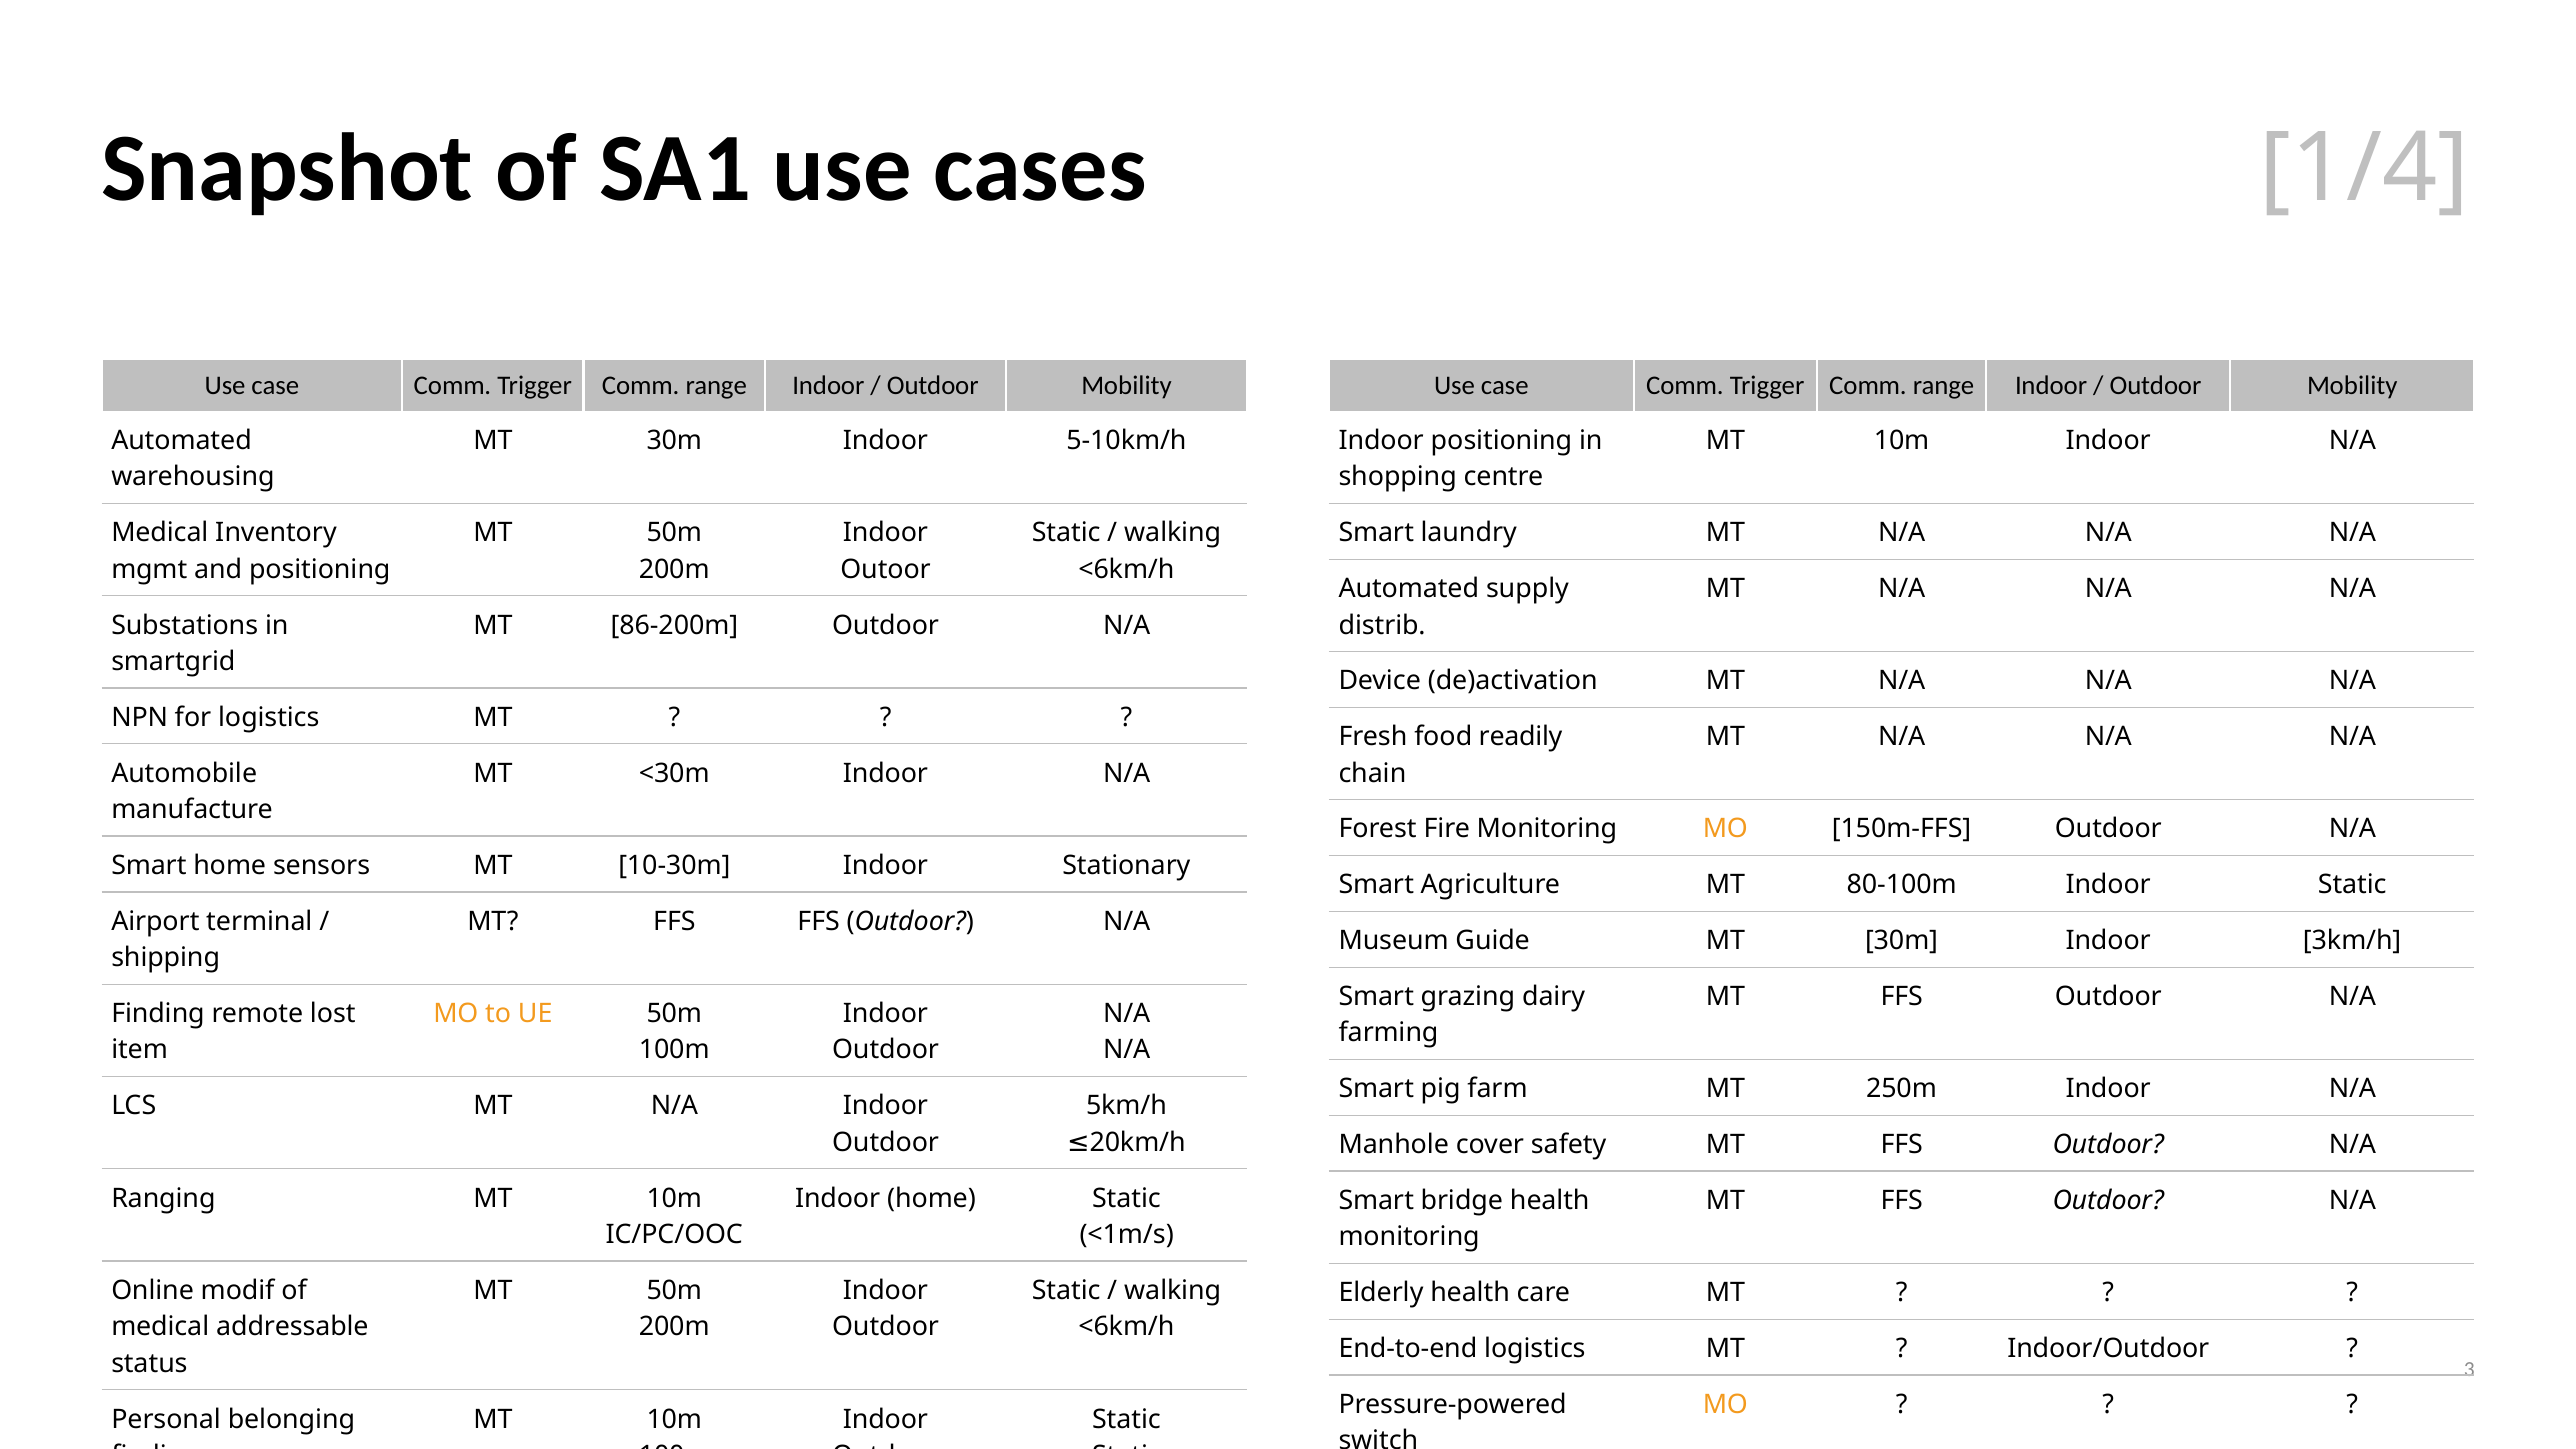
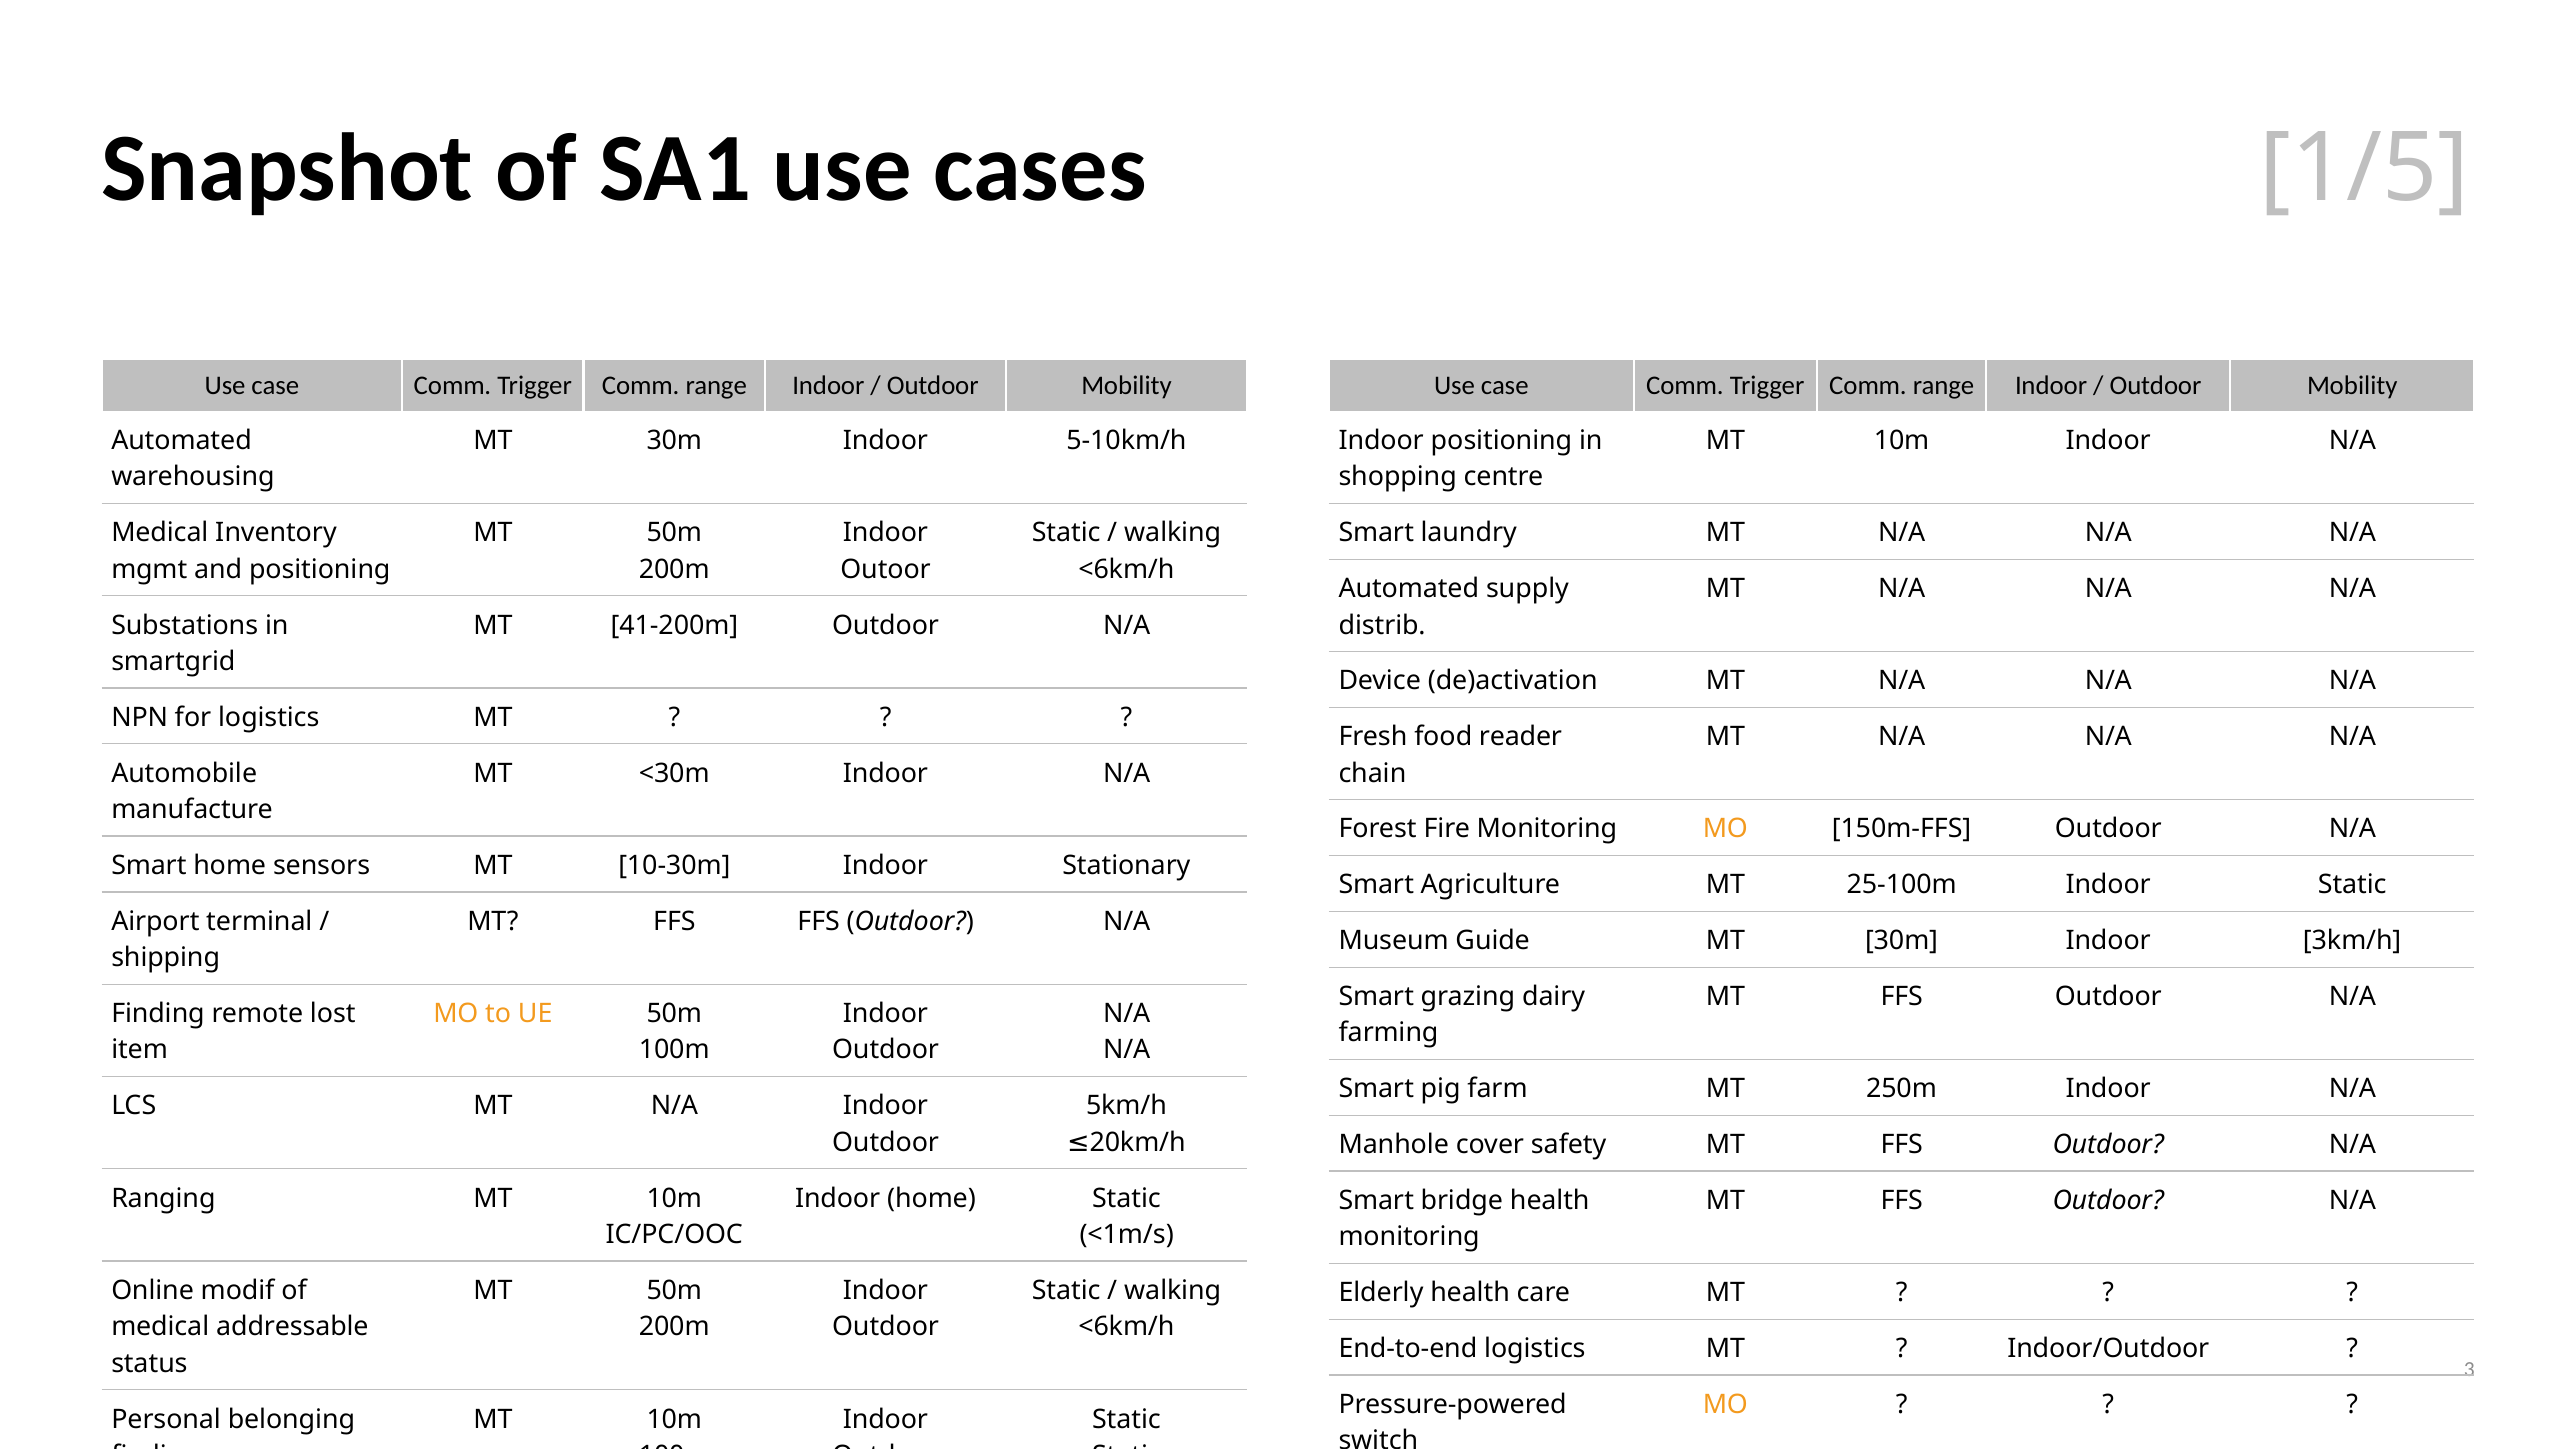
1/4: 1/4 -> 1/5
86-200m: 86-200m -> 41-200m
readily: readily -> reader
80-100m: 80-100m -> 25-100m
